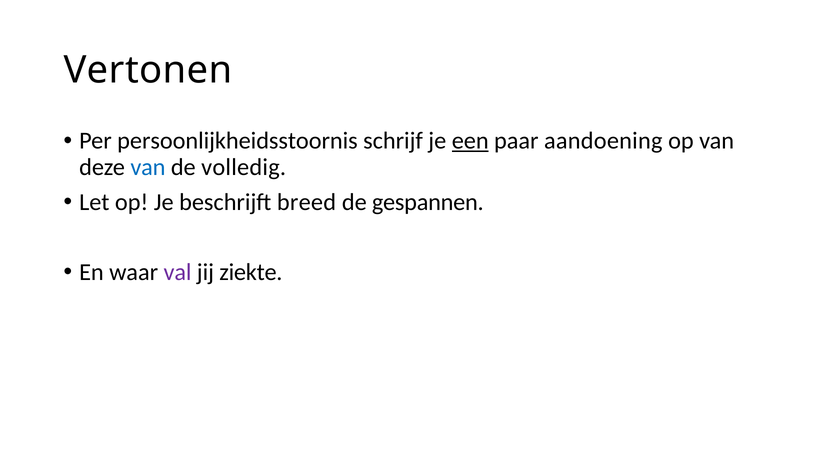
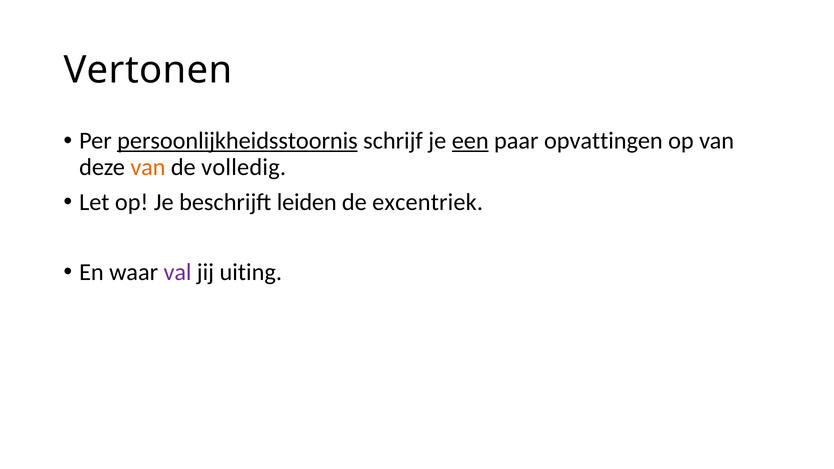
persoonlijkheidsstoornis underline: none -> present
aandoening: aandoening -> opvattingen
van at (148, 167) colour: blue -> orange
breed: breed -> leiden
gespannen: gespannen -> excentriek
ziekte: ziekte -> uiting
